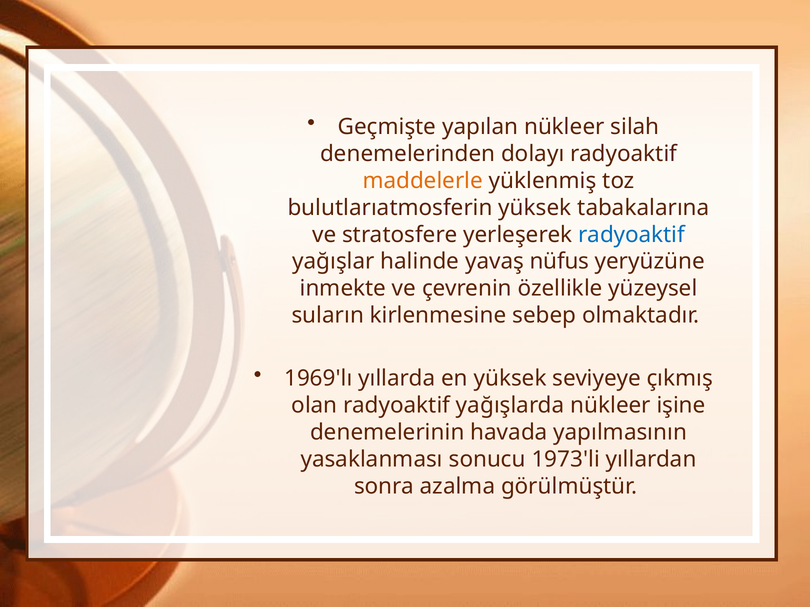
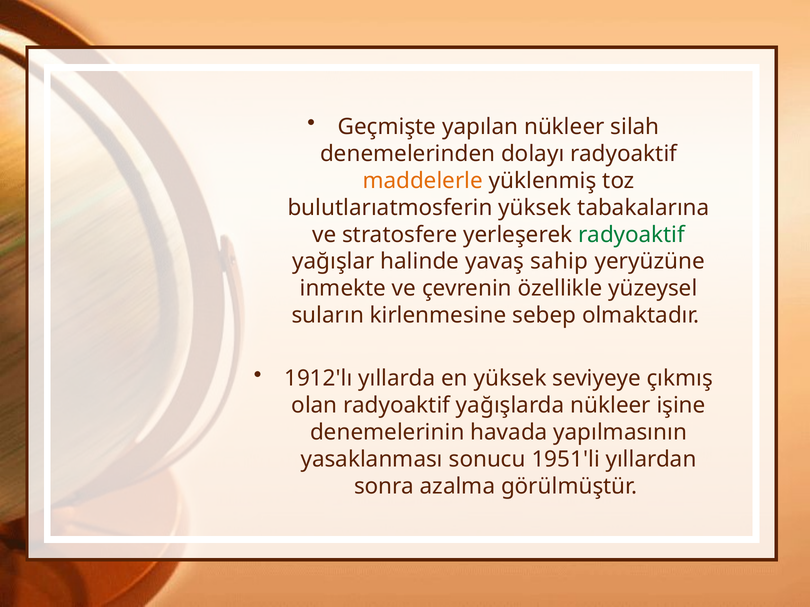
radyoaktif at (632, 235) colour: blue -> green
nüfus: nüfus -> sahip
1969'lı: 1969'lı -> 1912'lı
1973'li: 1973'li -> 1951'li
